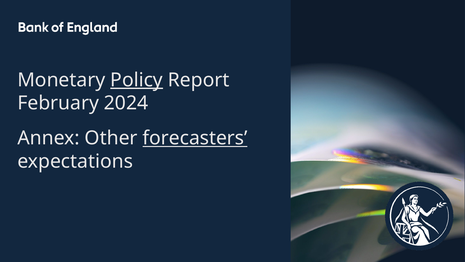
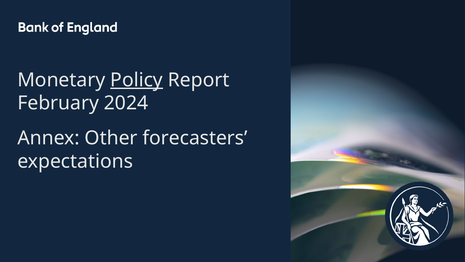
forecasters underline: present -> none
